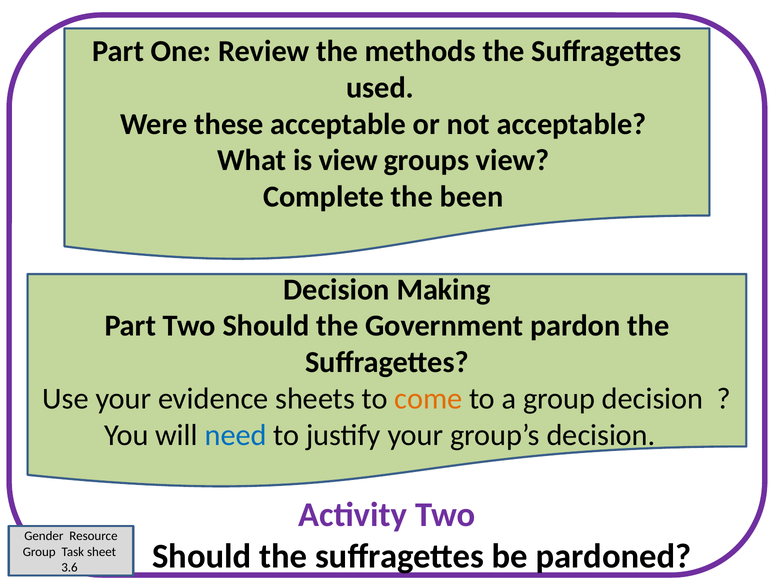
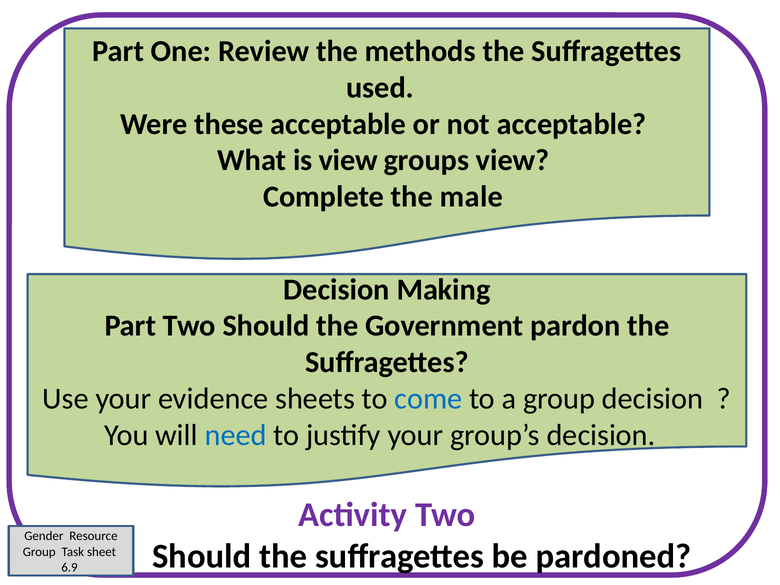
been: been -> male
come colour: orange -> blue
3.6: 3.6 -> 6.9
